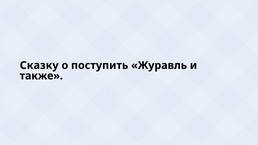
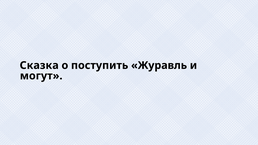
Сказку: Сказку -> Сказка
также: также -> могут
